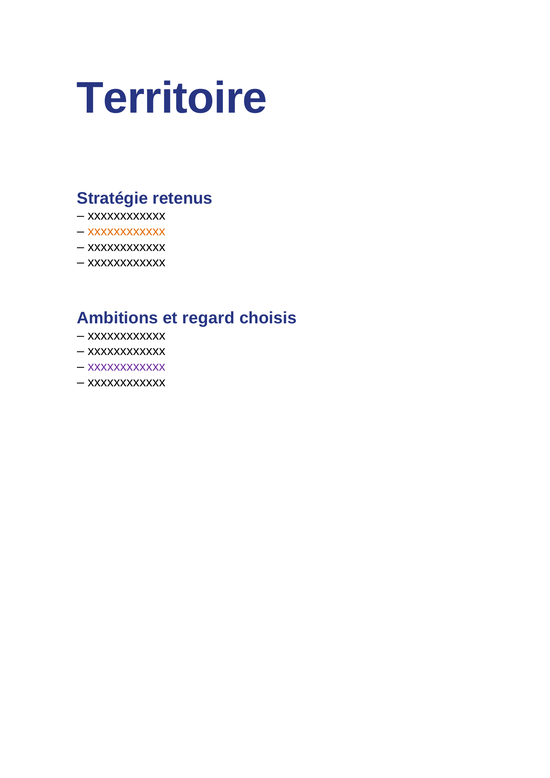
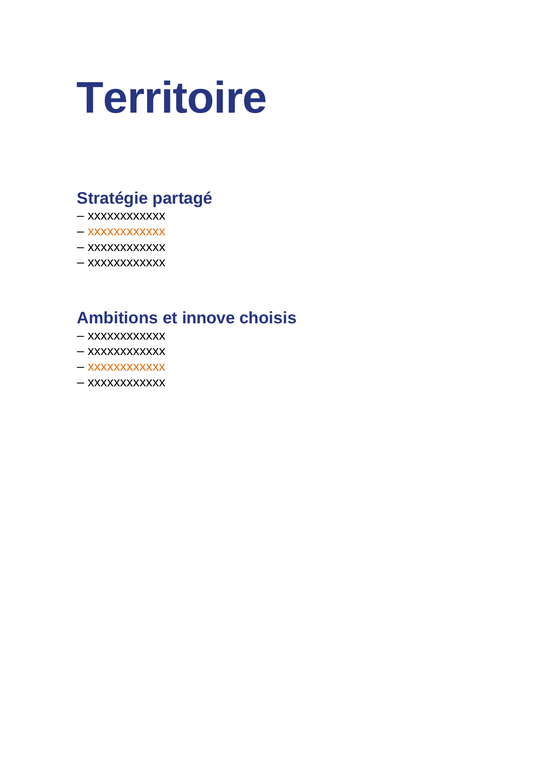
retenus: retenus -> partagé
regard: regard -> innove
xxxxxxxxxxxx at (127, 367) colour: purple -> orange
